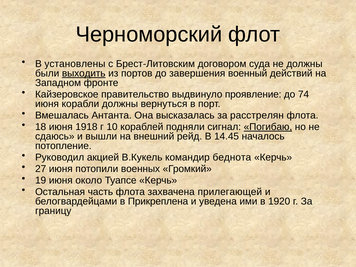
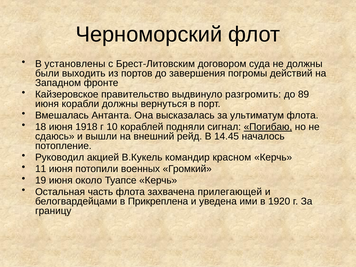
выходить underline: present -> none
военный: военный -> погромы
проявление: проявление -> разгромить
74: 74 -> 89
расстрелян: расстрелян -> ультиматум
беднота: беднота -> красном
27: 27 -> 11
